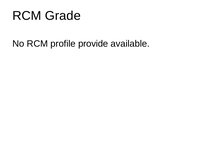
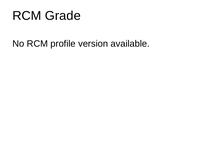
provide: provide -> version
